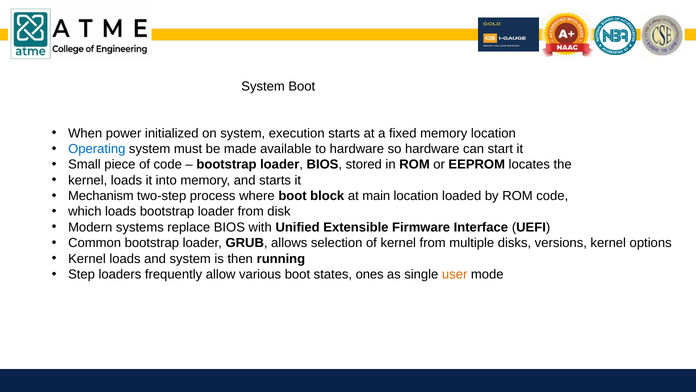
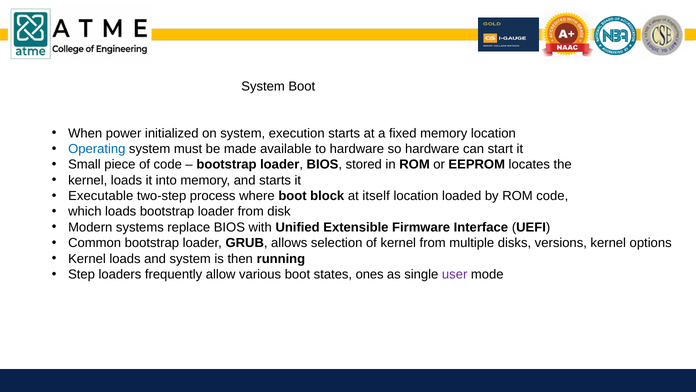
Mechanism: Mechanism -> Executable
main: main -> itself
user colour: orange -> purple
